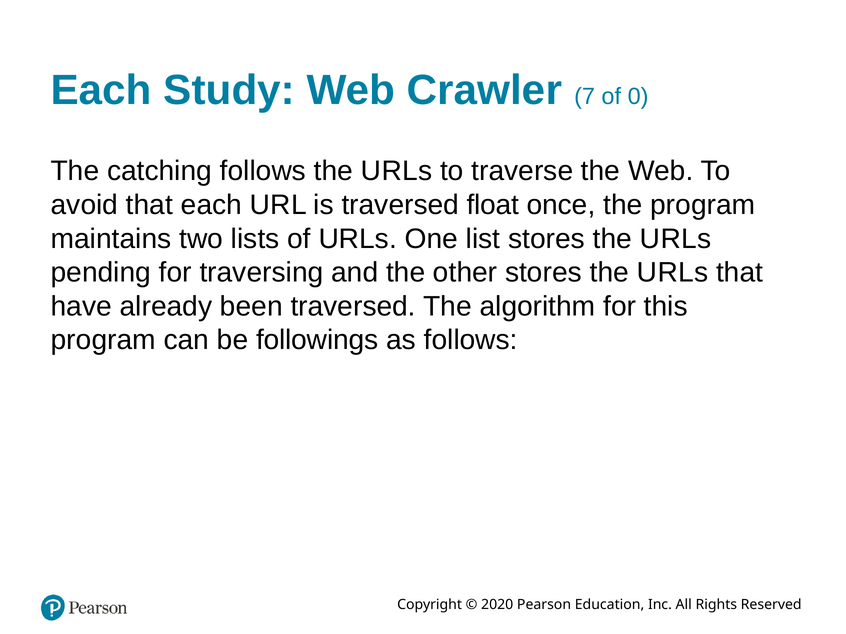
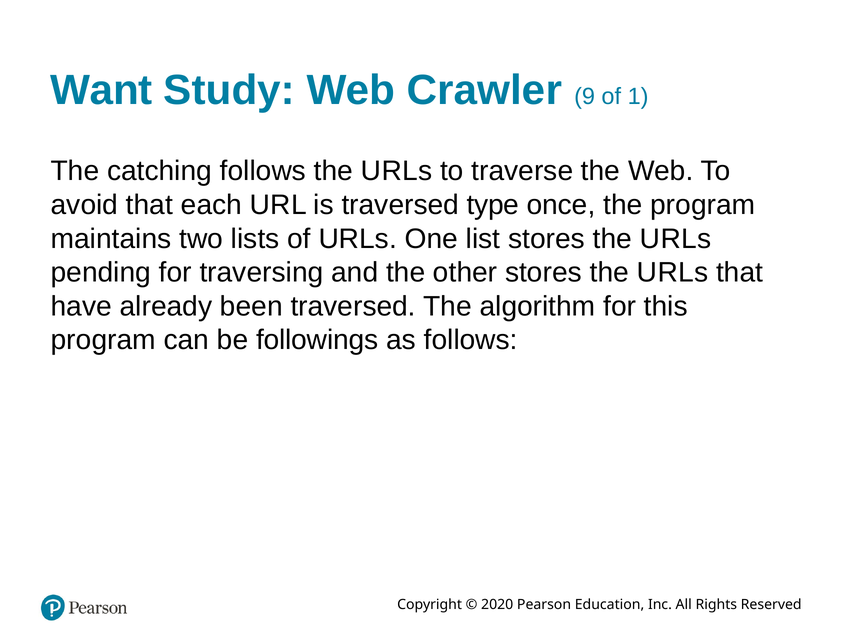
Each at (101, 91): Each -> Want
7: 7 -> 9
0: 0 -> 1
float: float -> type
